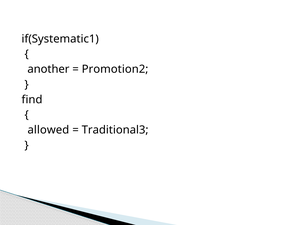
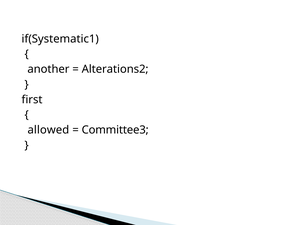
Promotion2: Promotion2 -> Alterations2
find: find -> first
Traditional3: Traditional3 -> Committee3
